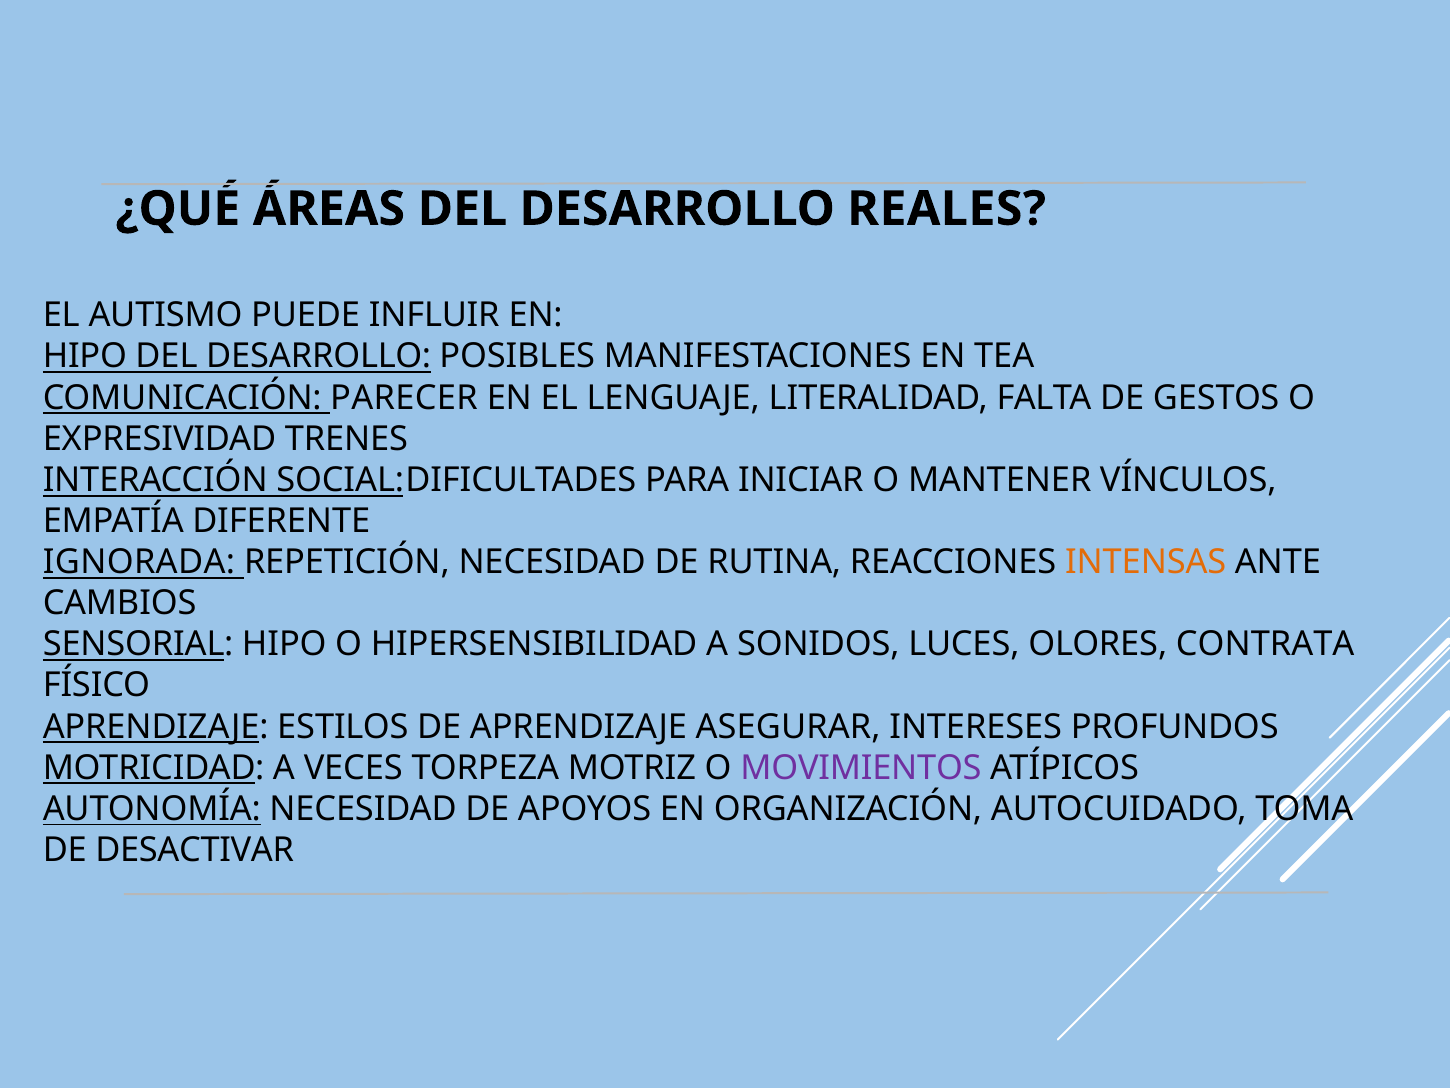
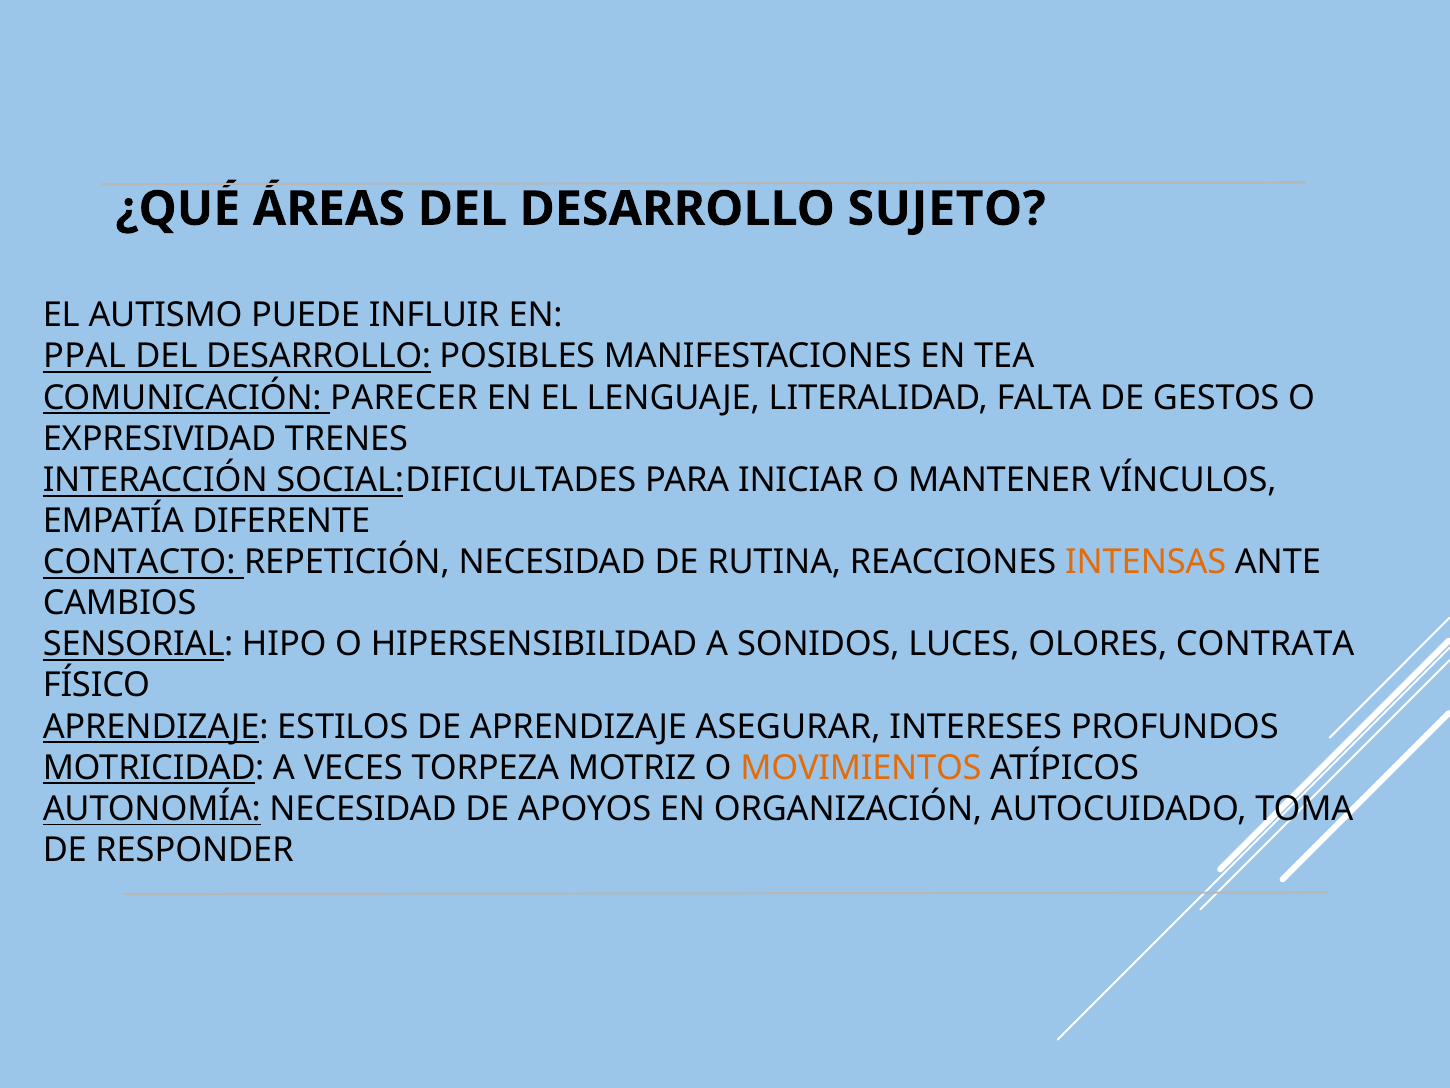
REALES: REALES -> SUJETO
HIPO at (85, 356): HIPO -> PPAL
IGNORADA: IGNORADA -> CONTACTO
MOVIMIENTOS colour: purple -> orange
DESACTIVAR: DESACTIVAR -> RESPONDER
